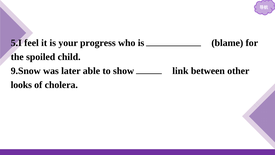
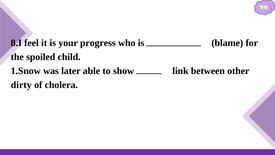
5.I: 5.I -> 8.I
9.Snow: 9.Snow -> 1.Snow
looks: looks -> dirty
